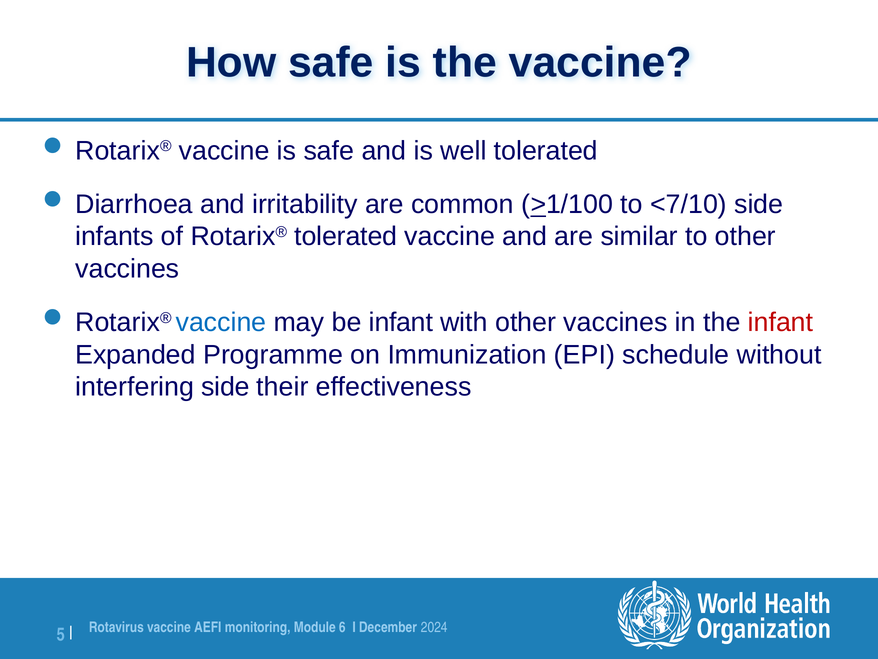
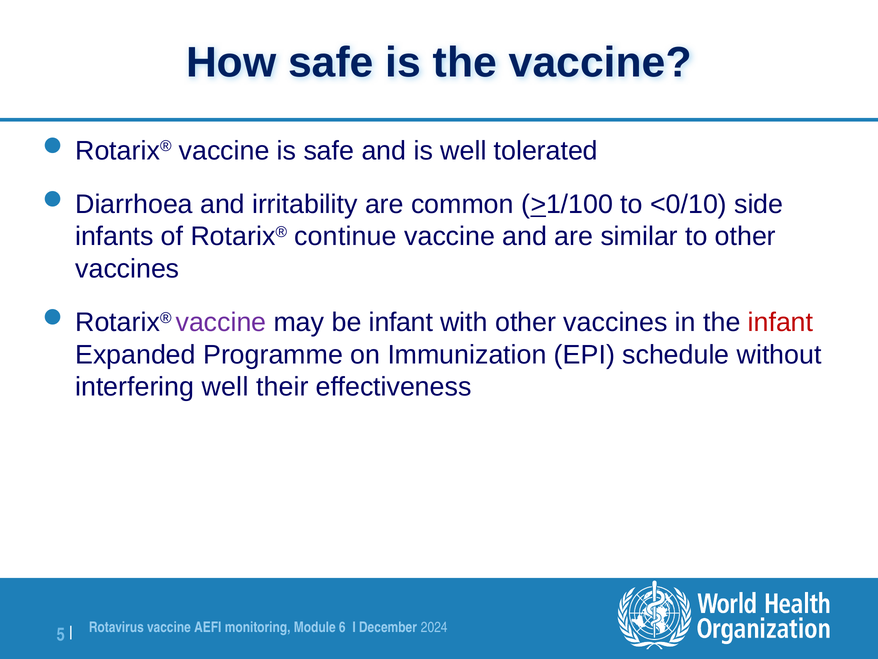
<7/10: <7/10 -> <0/10
Rotarix® tolerated: tolerated -> continue
vaccine at (221, 322) colour: blue -> purple
interfering side: side -> well
